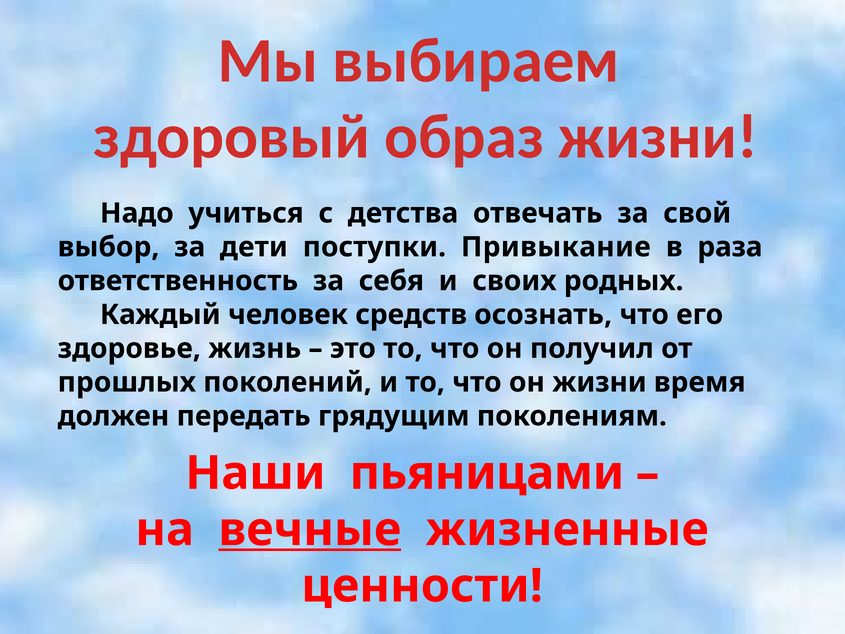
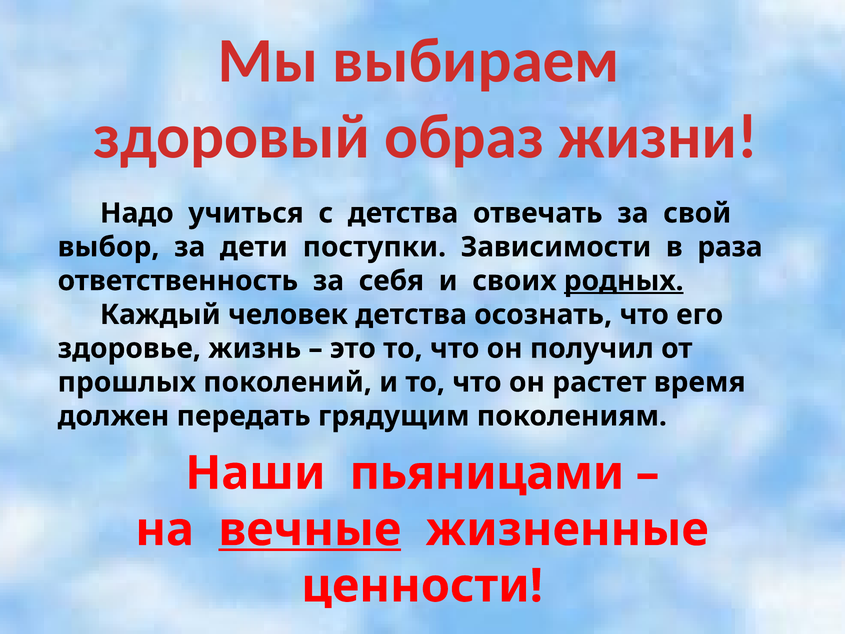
Привыкание: Привыкание -> Зависимости
родных underline: none -> present
человек средств: средств -> детства
он жизни: жизни -> растет
